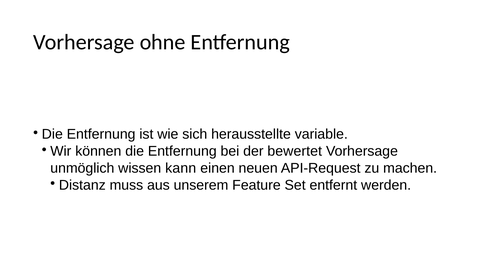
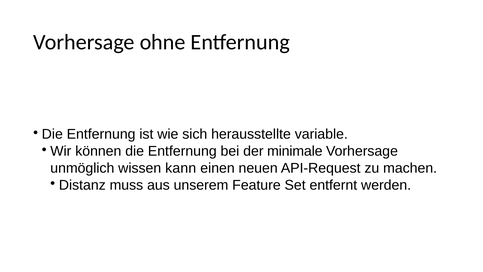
bewertet: bewertet -> minimale
